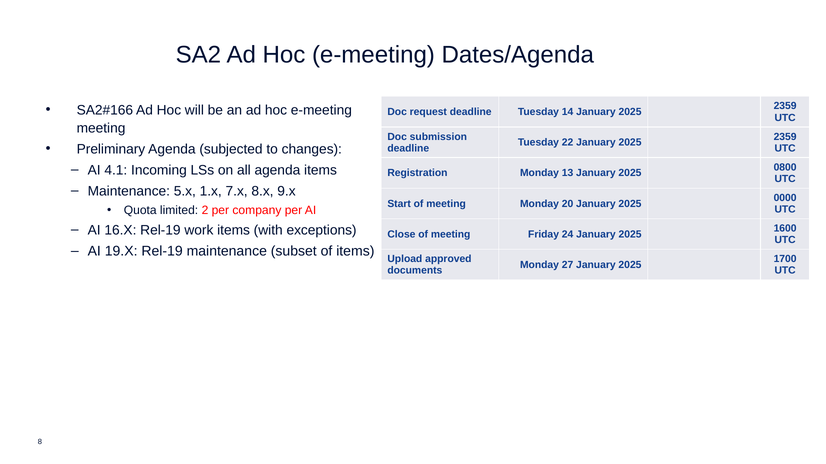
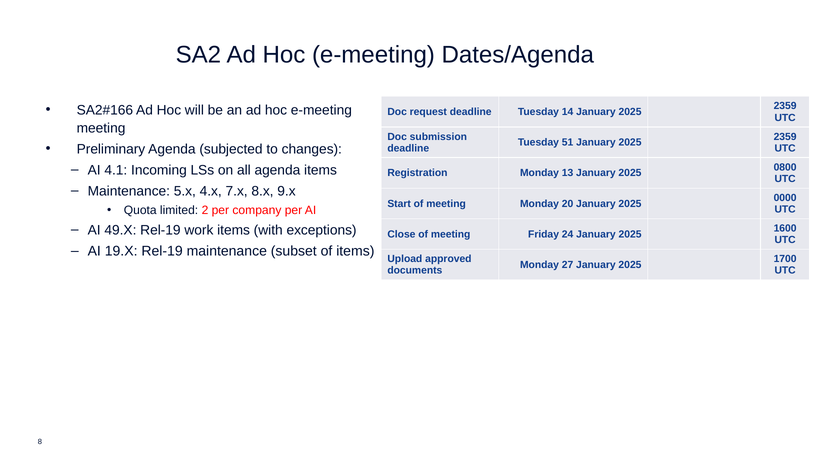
22: 22 -> 51
1.x: 1.x -> 4.x
16.X: 16.X -> 49.X
